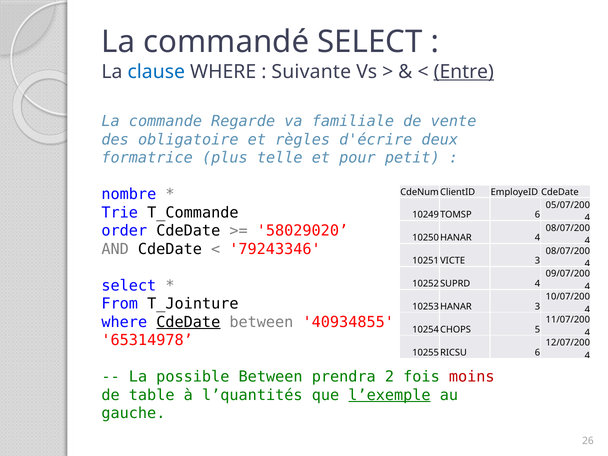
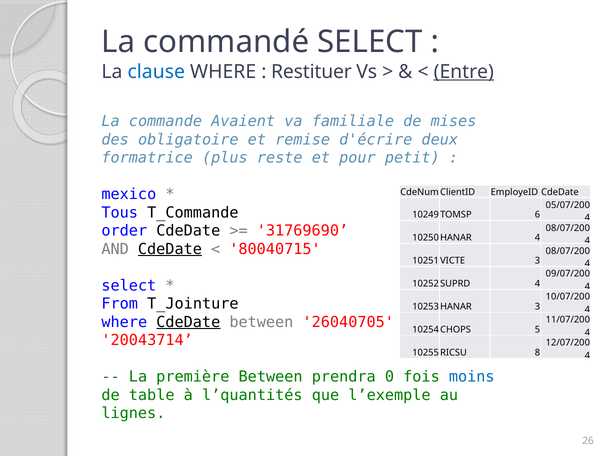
Suivante: Suivante -> Restituer
Regarde: Regarde -> Avaient
vente: vente -> mises
règles: règles -> remise
telle: telle -> reste
nombre: nombre -> mexico
Trie: Trie -> Tous
58029020: 58029020 -> 31769690
CdeDate at (170, 249) underline: none -> present
79243346: 79243346 -> 80040715
40934855: 40934855 -> 26040705
65314978: 65314978 -> 20043714
6 at (537, 352): 6 -> 8
possible: possible -> première
2: 2 -> 0
moins colour: red -> blue
l’exemple underline: present -> none
gauche: gauche -> lignes
